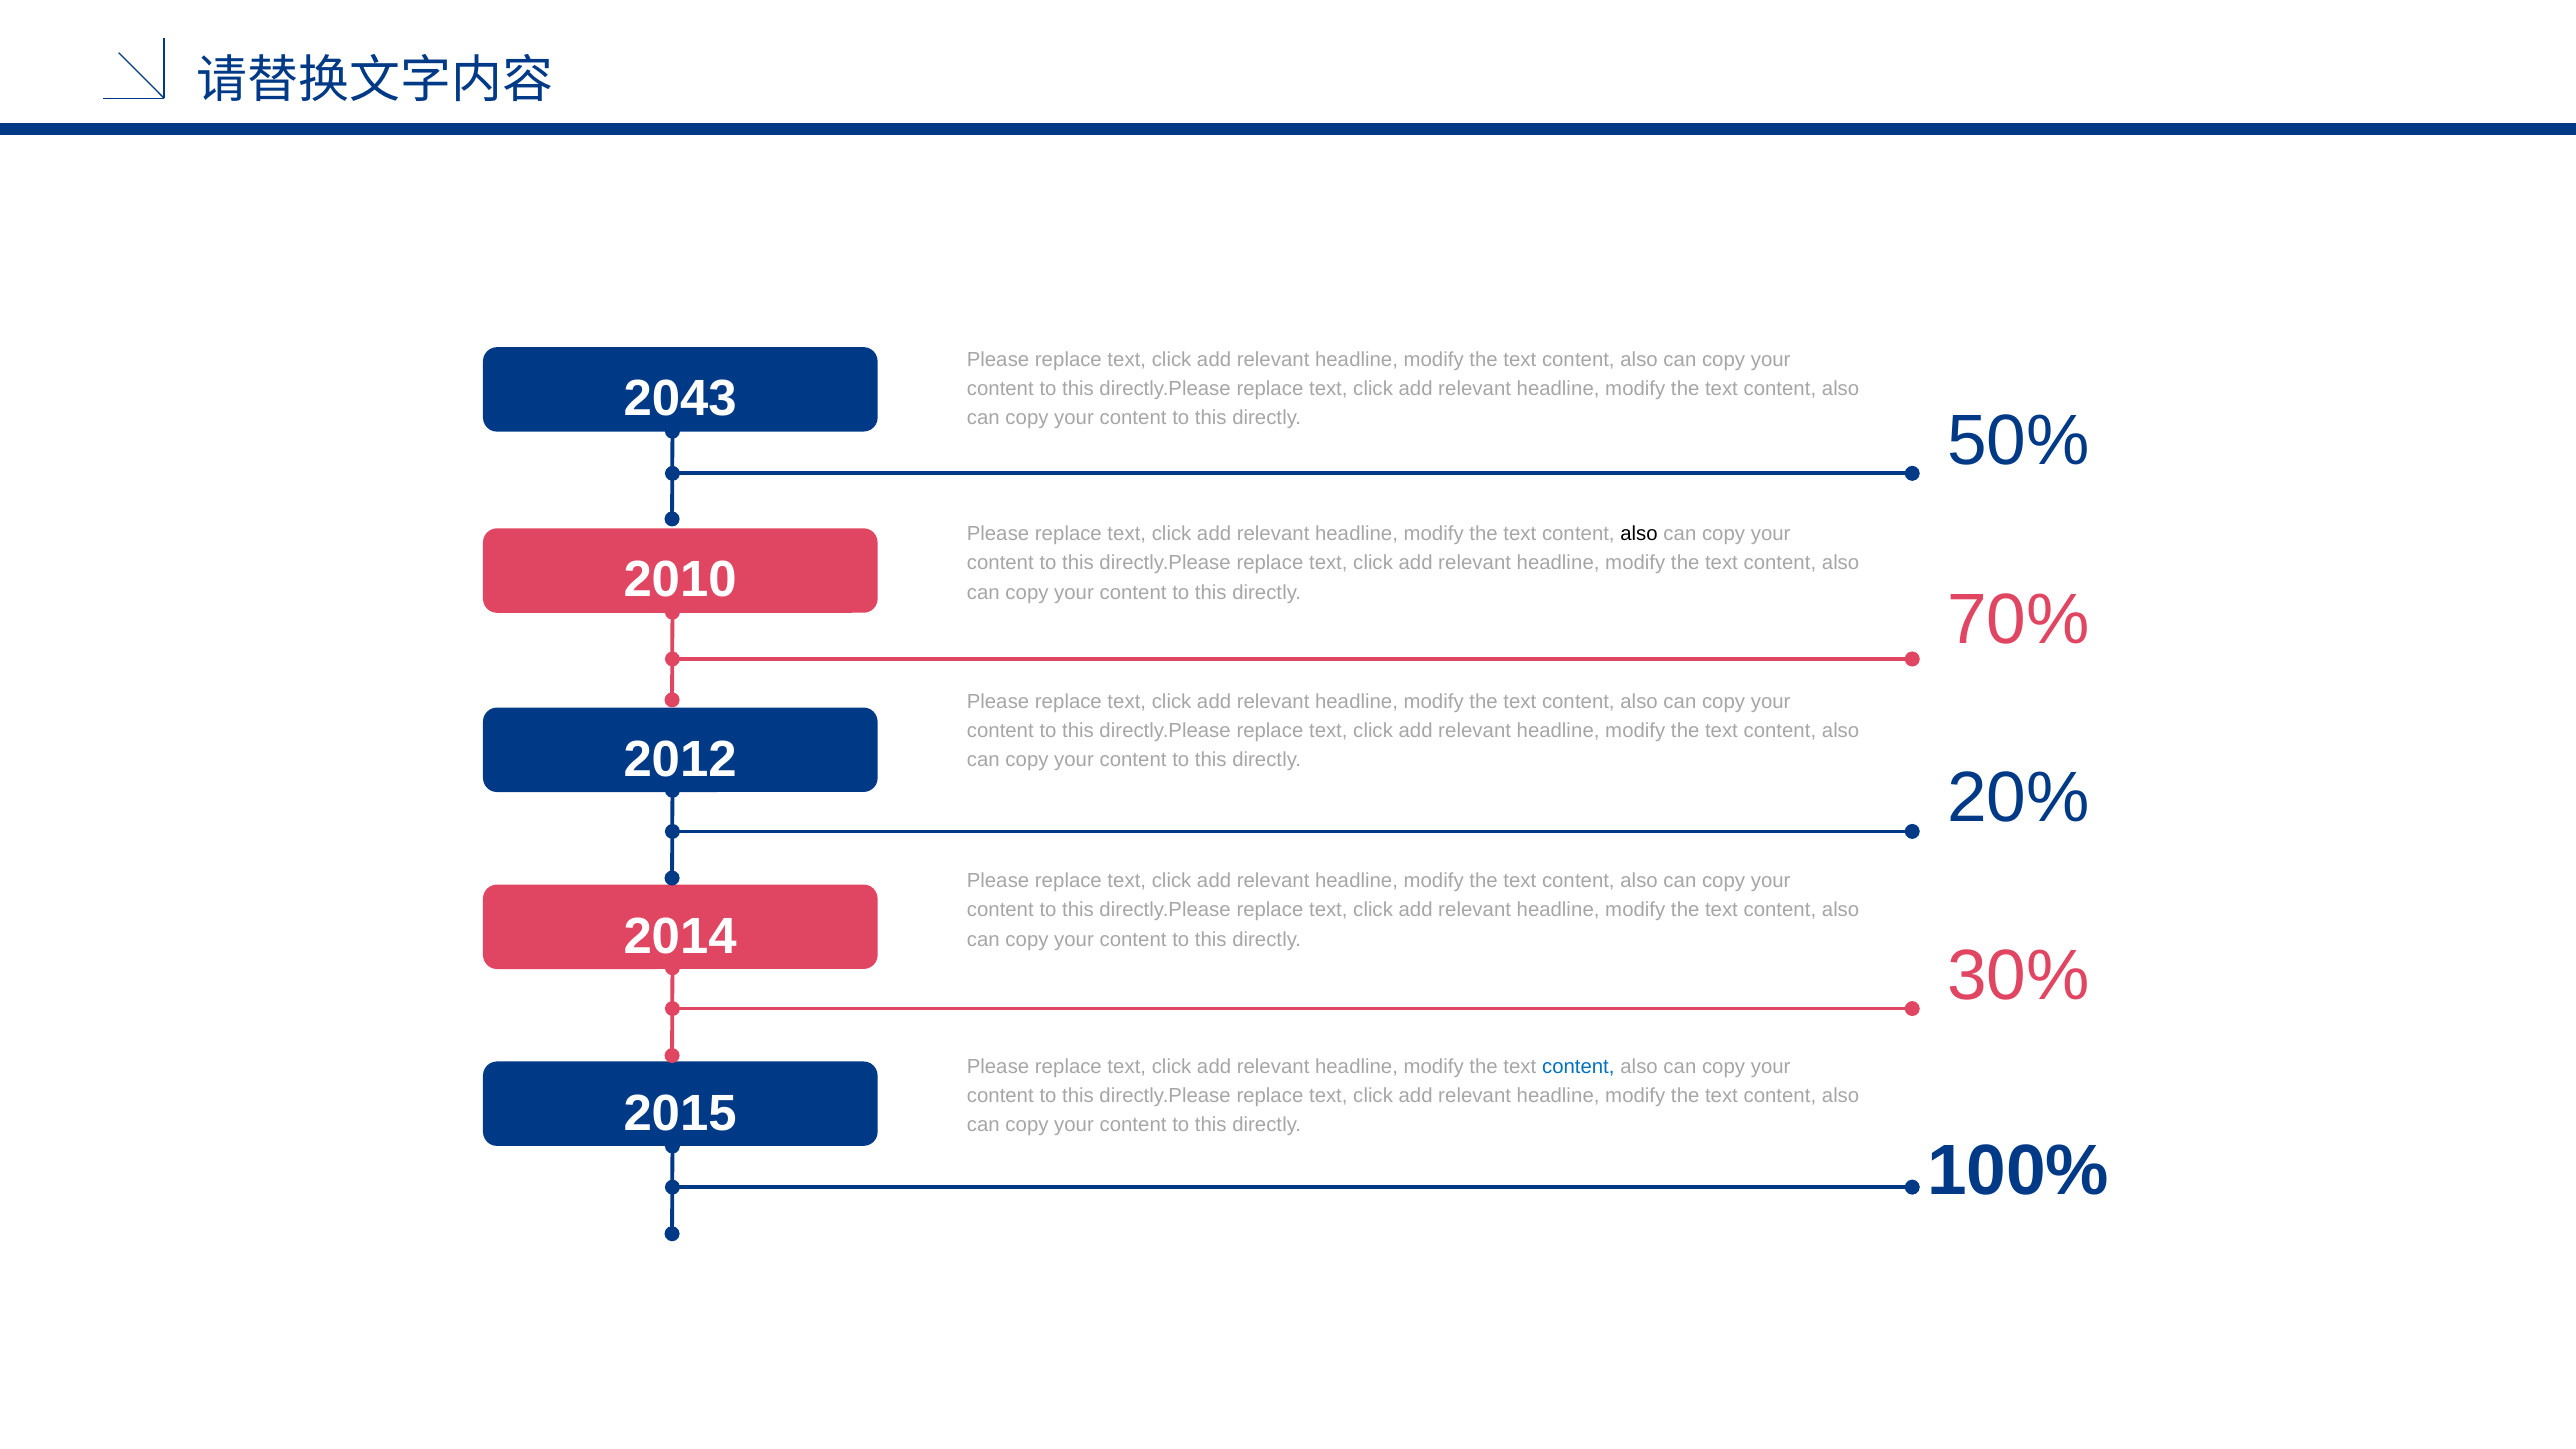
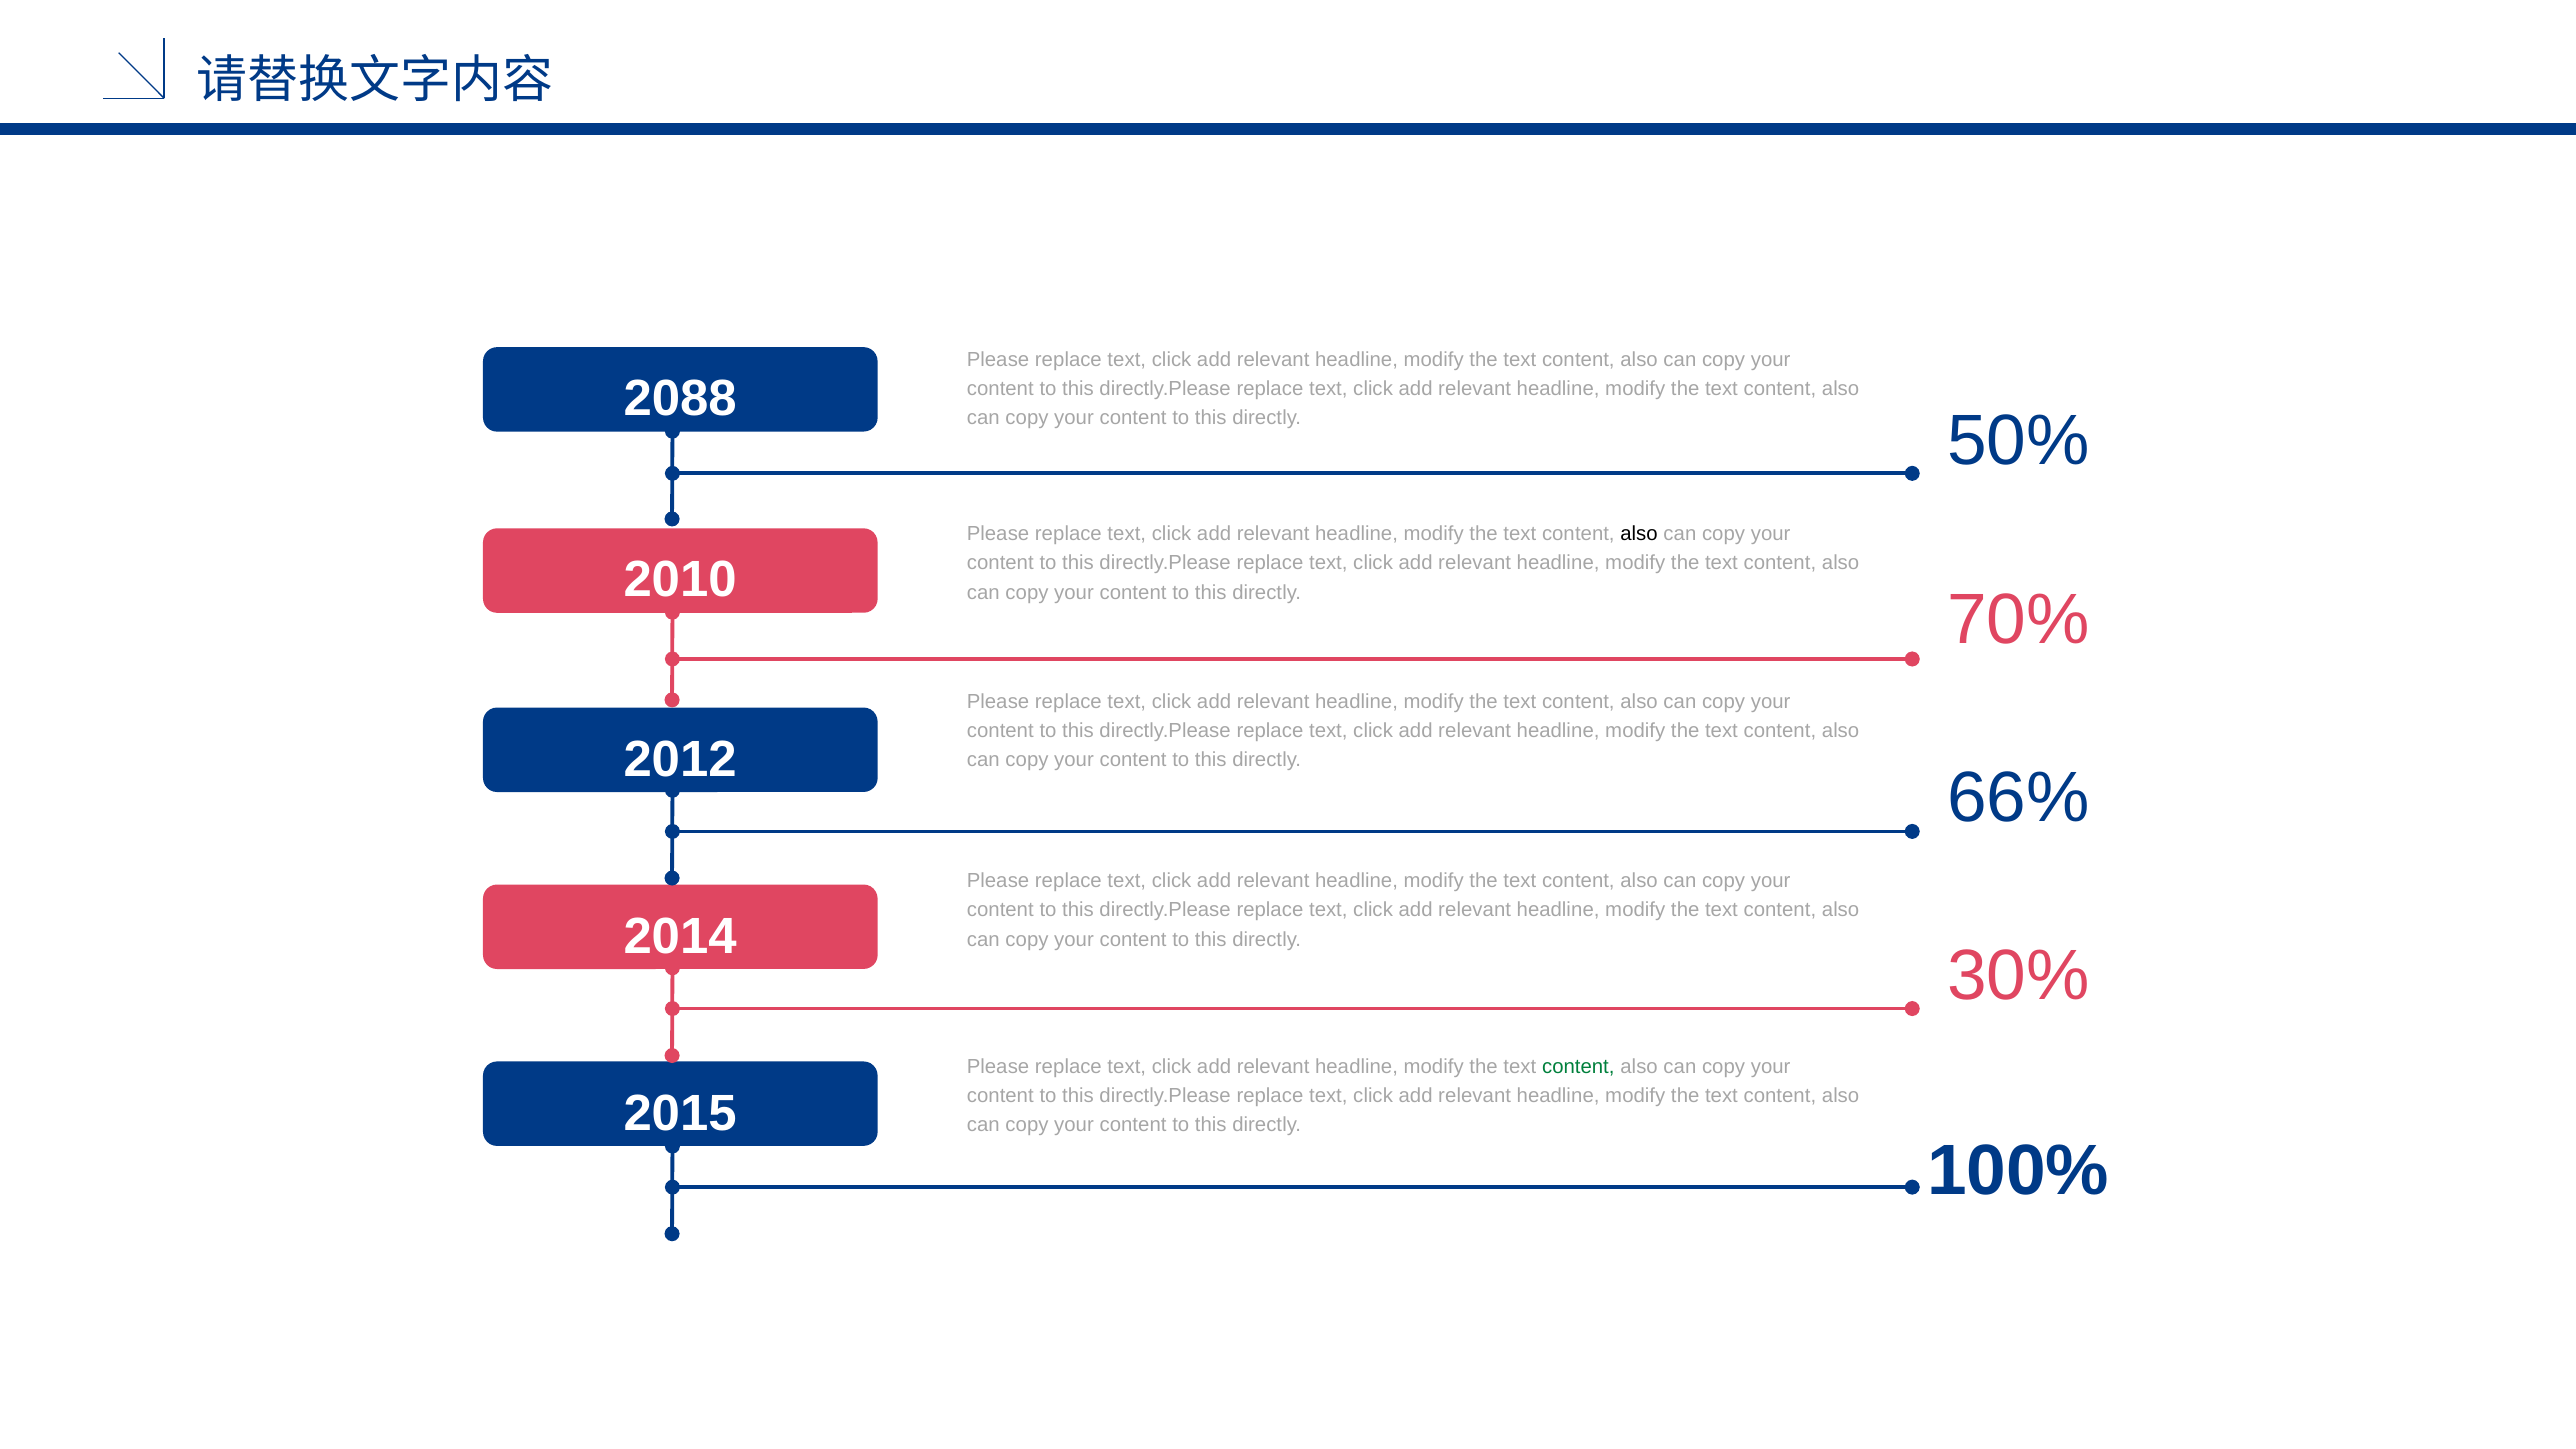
2043: 2043 -> 2088
20%: 20% -> 66%
content at (1578, 1066) colour: blue -> green
